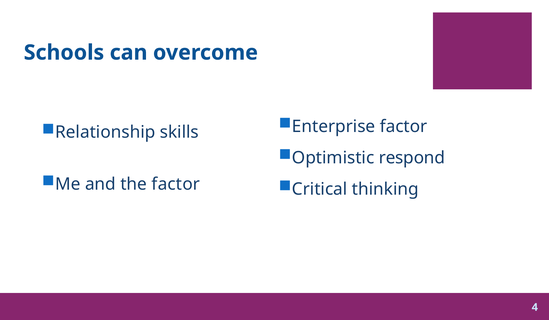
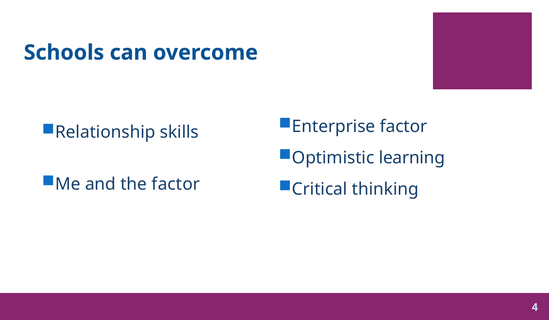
respond: respond -> learning
